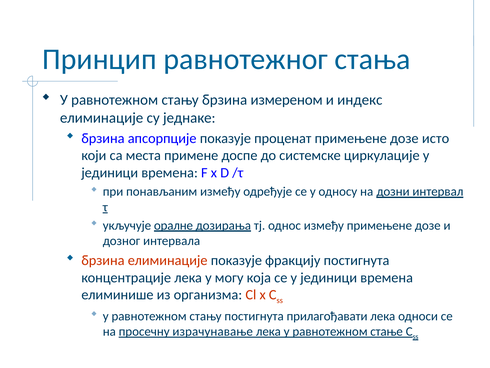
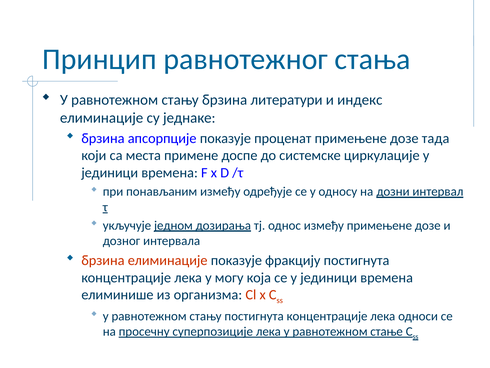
измереном: измереном -> литератури
исто: исто -> тада
оралне: оралне -> једном
стању постигнута прилагођавати: прилагођавати -> концентрације
израчунавање: израчунавање -> суперпозиције
